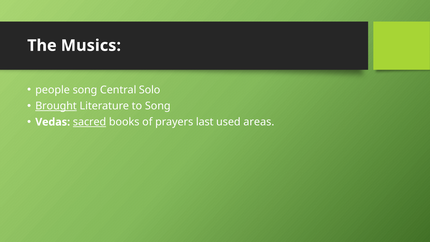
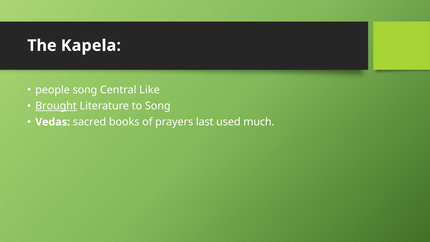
Musics: Musics -> Kapela
Solo: Solo -> Like
sacred underline: present -> none
areas: areas -> much
